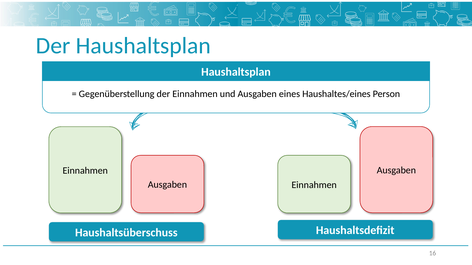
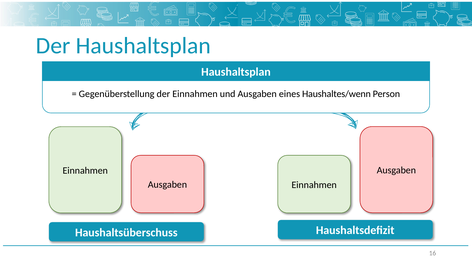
Haushaltes/eines: Haushaltes/eines -> Haushaltes/wenn
